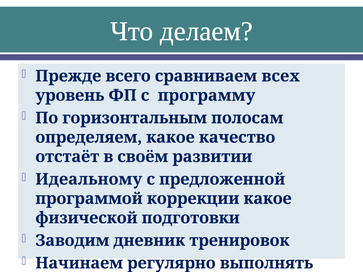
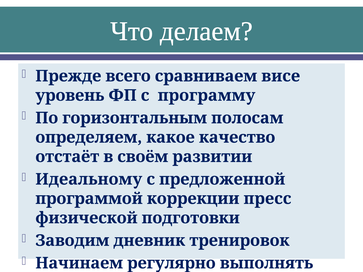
всех: всех -> висе
коррекции какое: какое -> пресс
